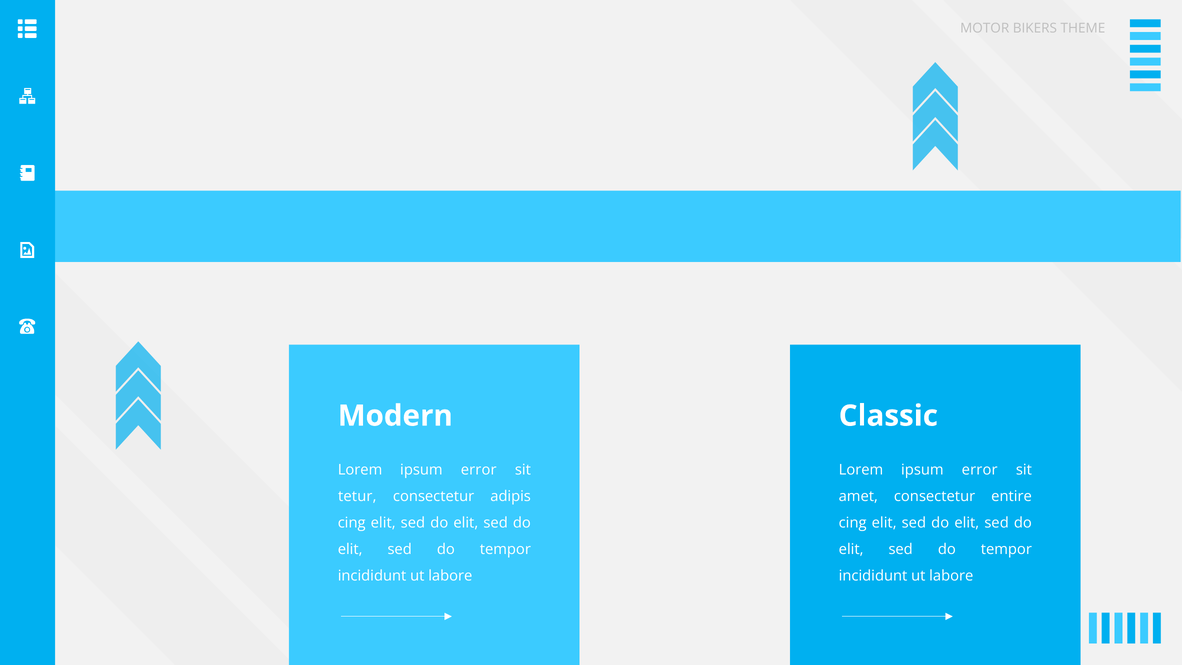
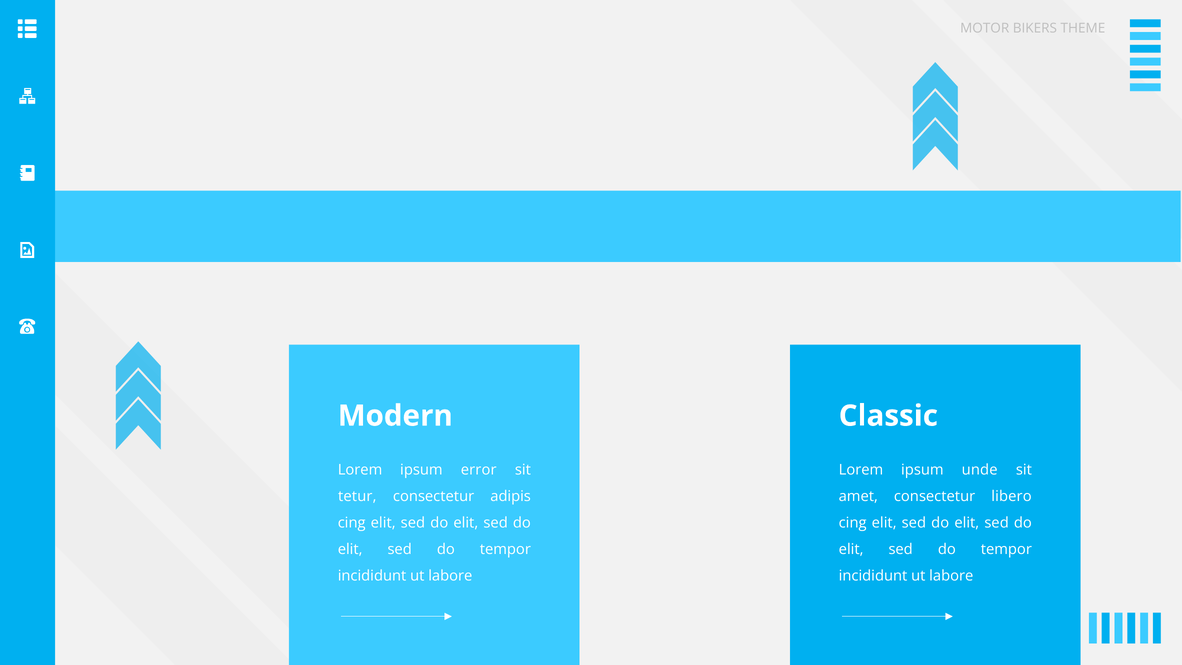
error at (980, 470): error -> unde
entire: entire -> libero
